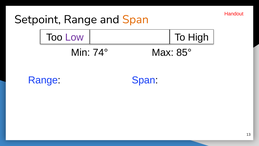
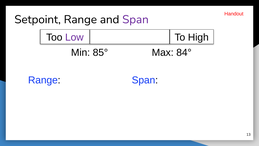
Span at (135, 19) colour: orange -> purple
74°: 74° -> 85°
85°: 85° -> 84°
